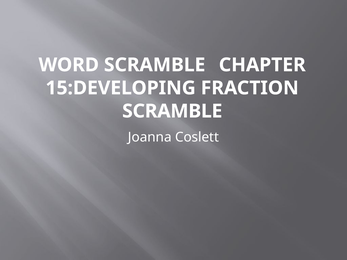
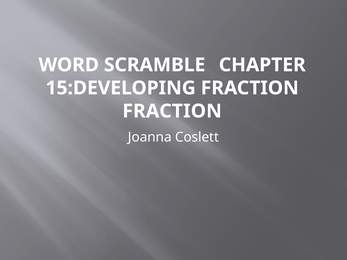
SCRAMBLE at (172, 111): SCRAMBLE -> FRACTION
